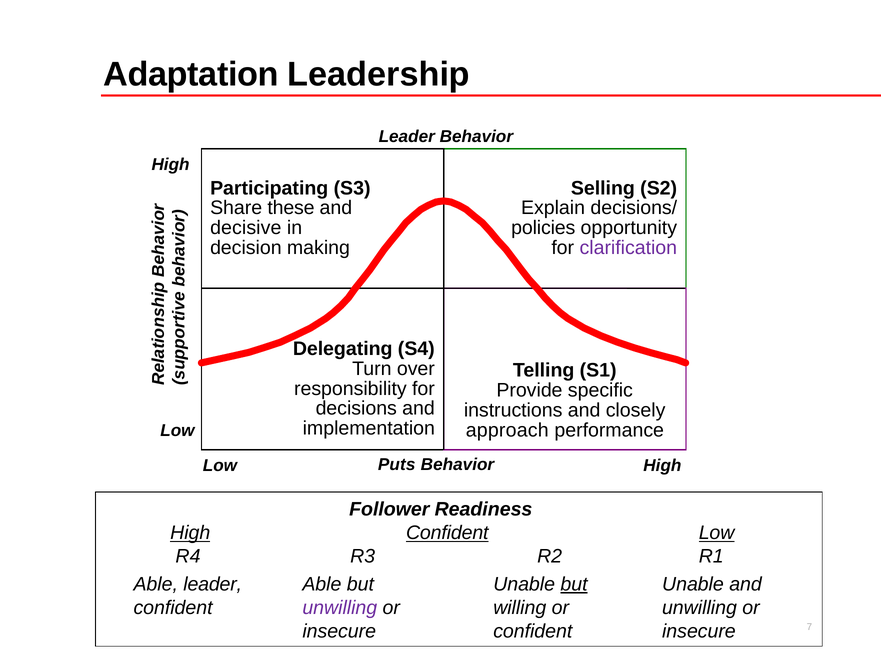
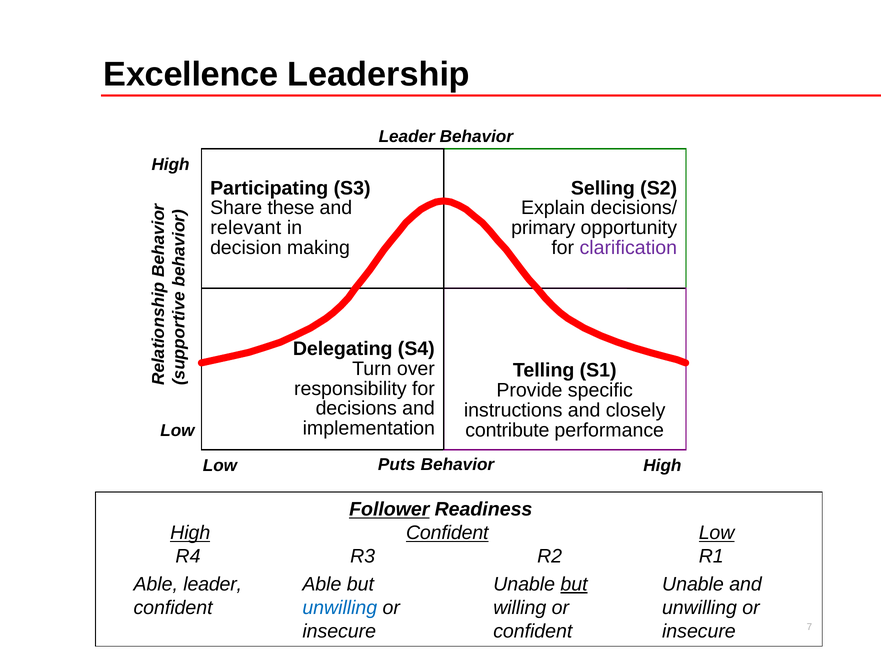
Adaptation: Adaptation -> Excellence
decisive: decisive -> relevant
policies: policies -> primary
approach: approach -> contribute
Follower underline: none -> present
unwilling at (340, 608) colour: purple -> blue
